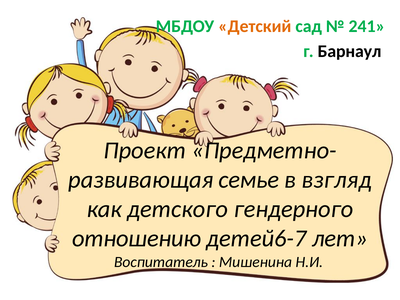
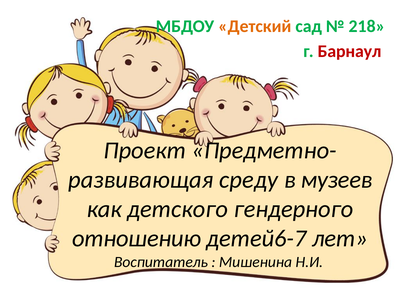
241: 241 -> 218
Барнаул colour: black -> red
семье: семье -> среду
взгляд: взгляд -> музеев
